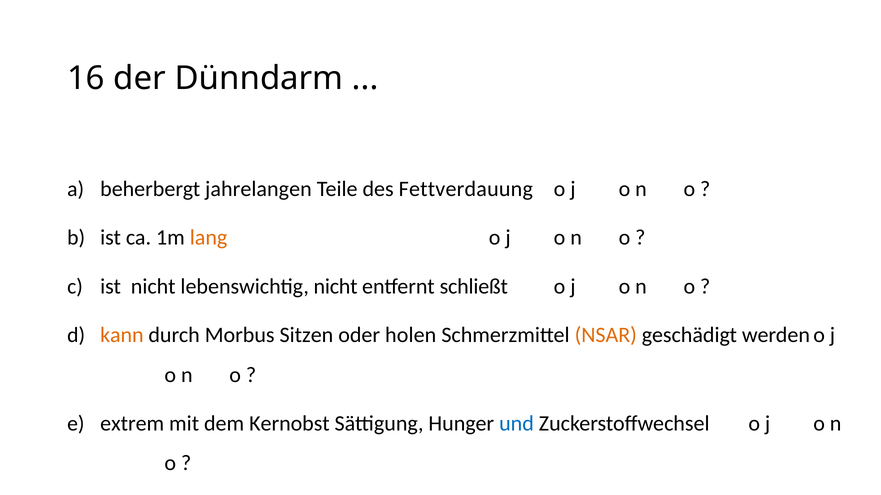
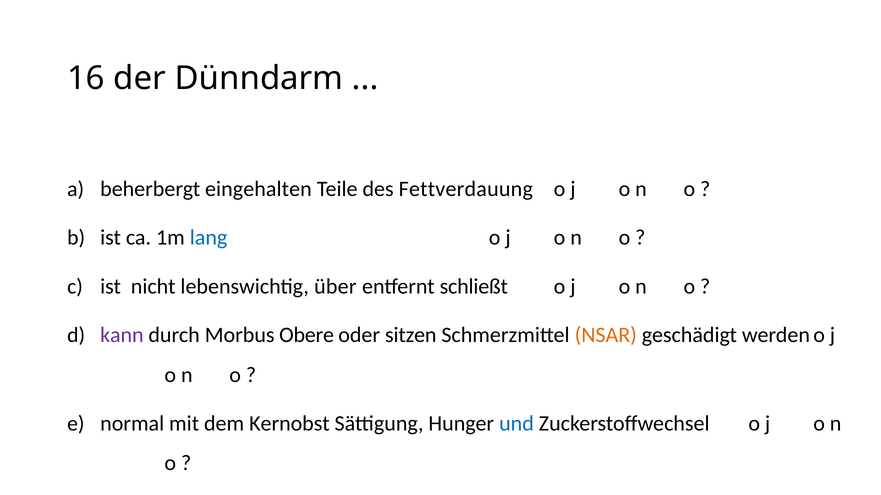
jahrelangen: jahrelangen -> eingehalten
lang colour: orange -> blue
lebenswichtig nicht: nicht -> über
kann colour: orange -> purple
Sitzen: Sitzen -> Obere
holen: holen -> sitzen
extrem: extrem -> normal
